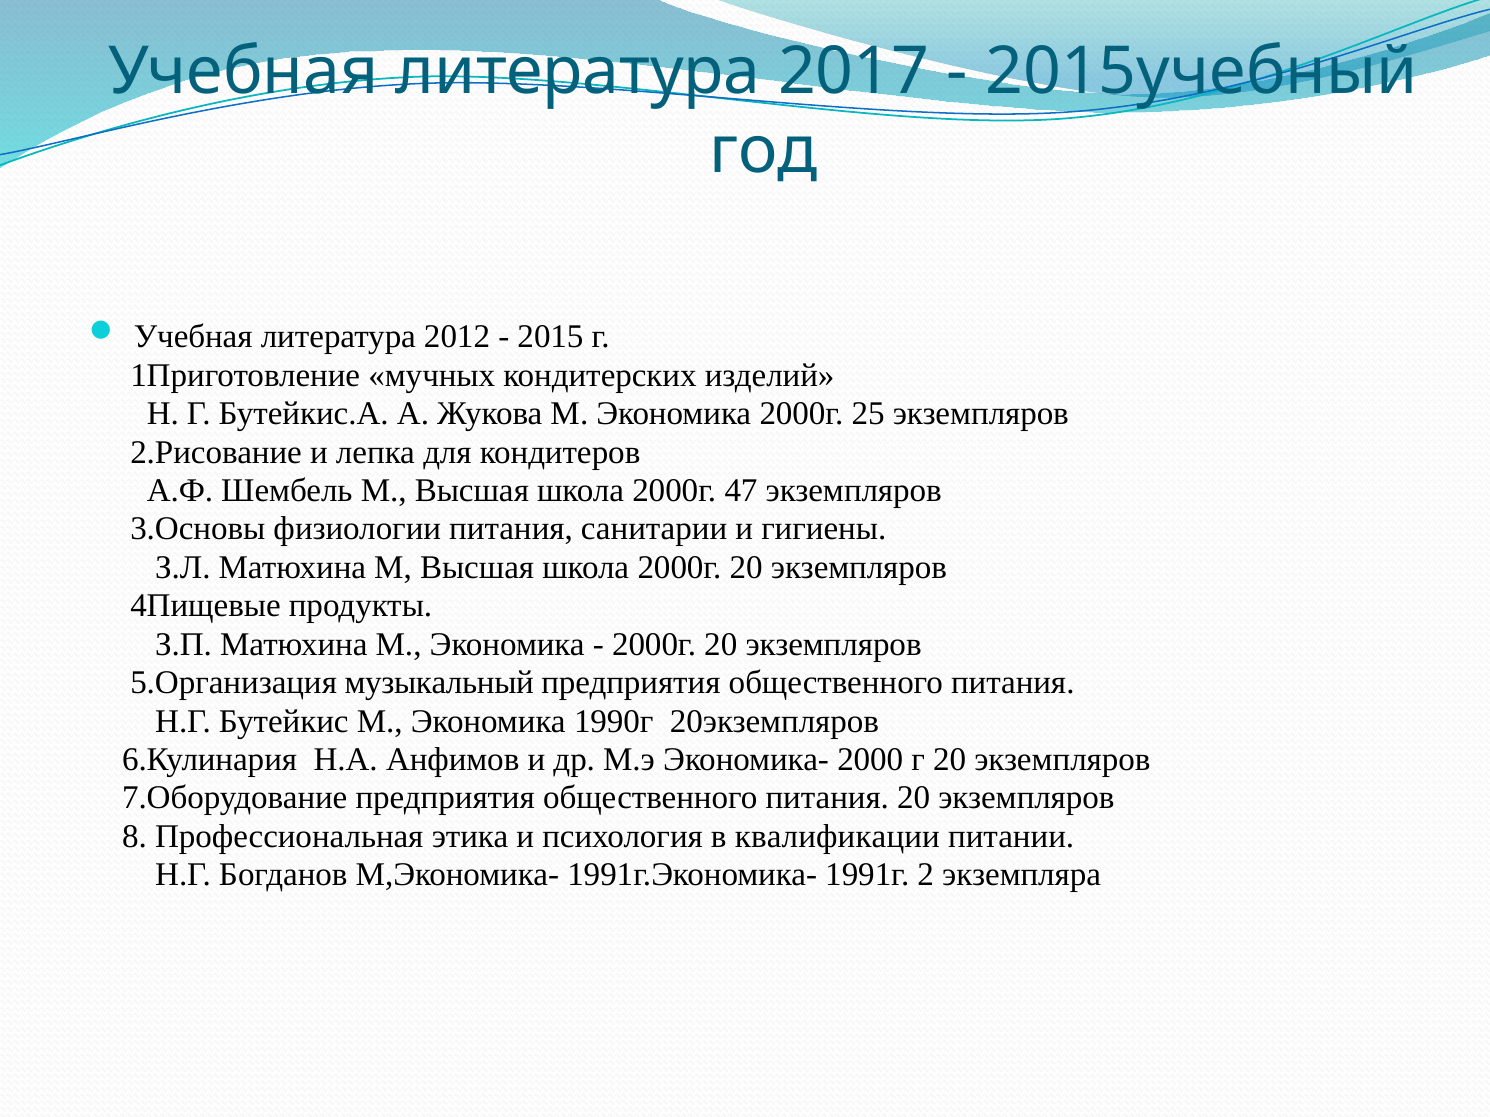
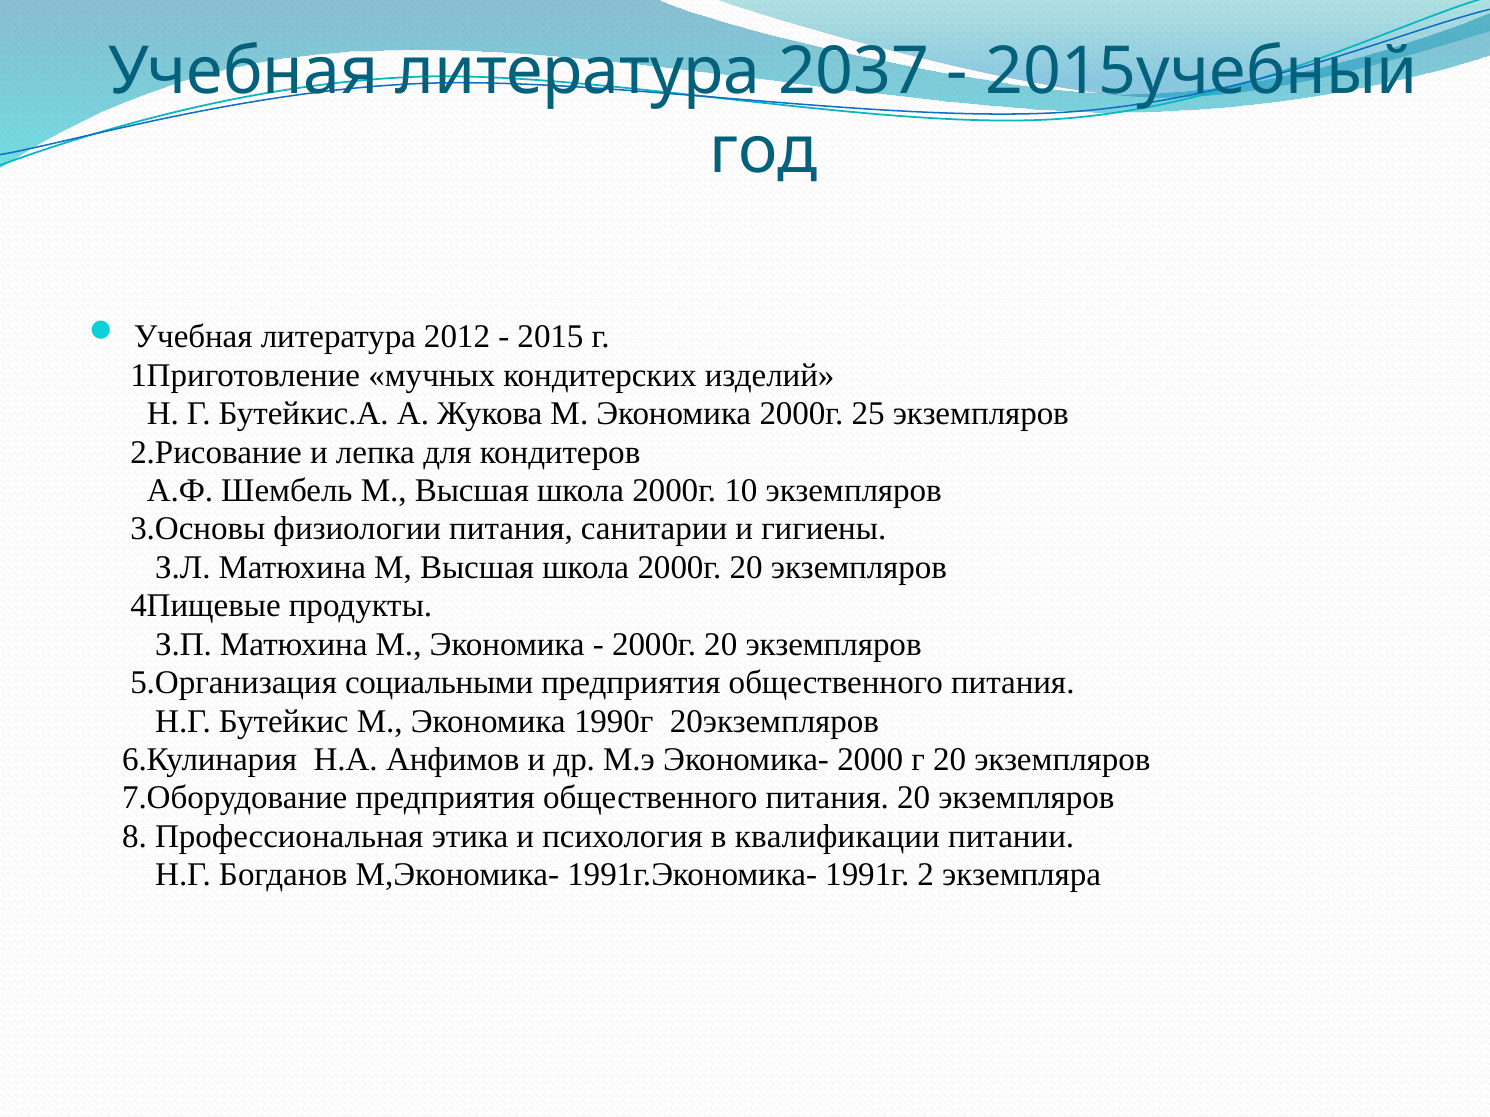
2017: 2017 -> 2037
47: 47 -> 10
музыкальный: музыкальный -> социальными
